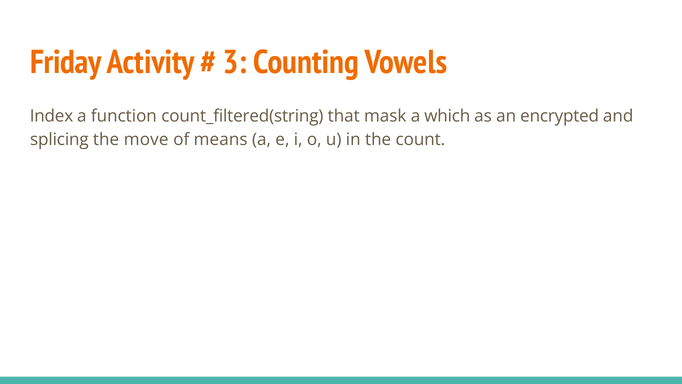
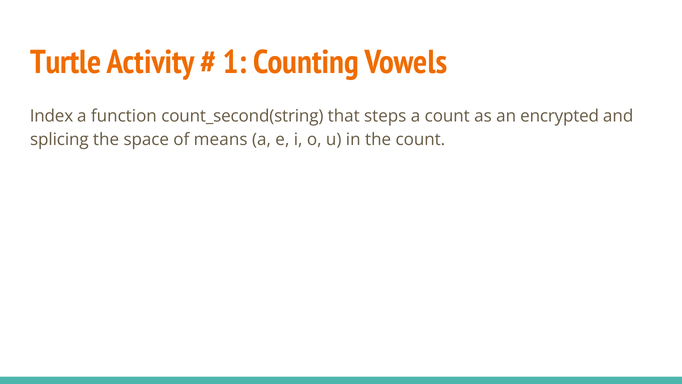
Friday: Friday -> Turtle
3: 3 -> 1
count_filtered(string: count_filtered(string -> count_second(string
mask: mask -> steps
a which: which -> count
move: move -> space
